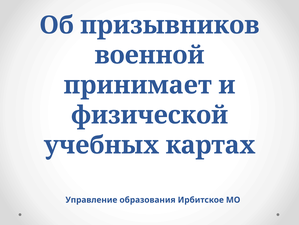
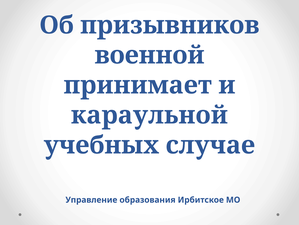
физической: физической -> караульной
картах: картах -> случае
